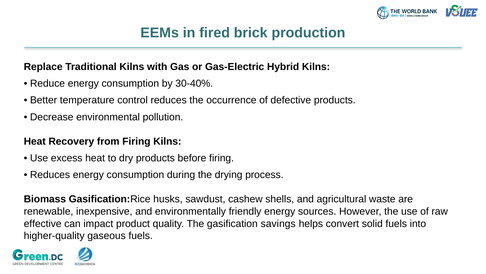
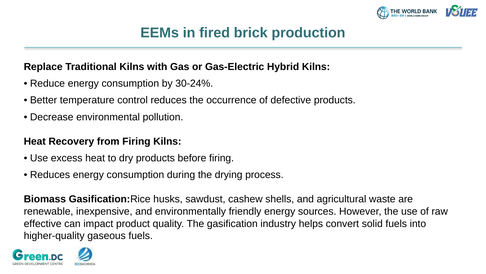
30-40%: 30-40% -> 30-24%
savings: savings -> industry
